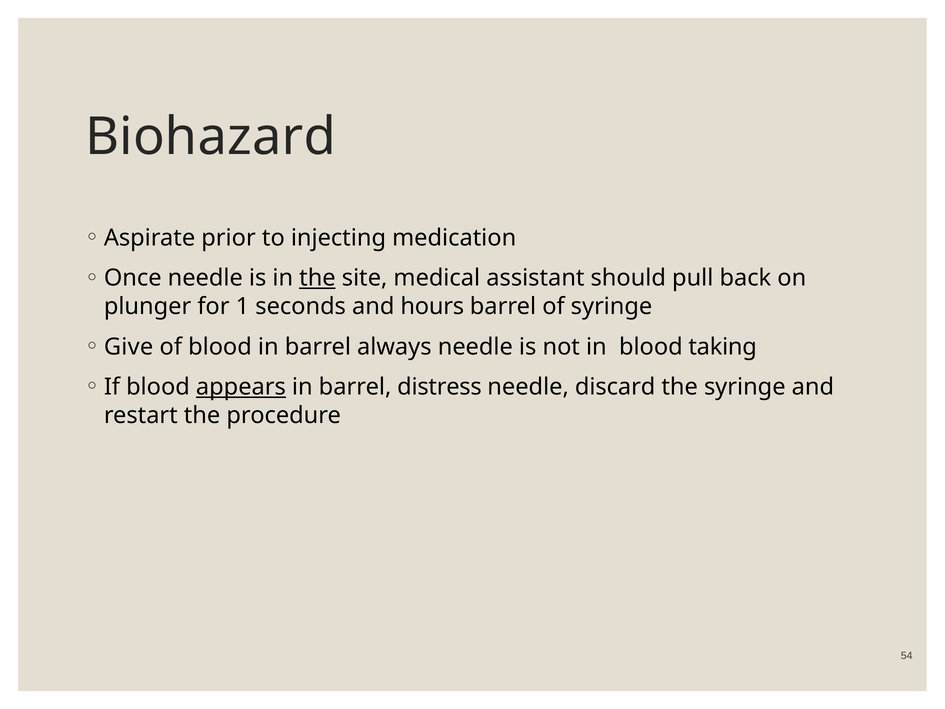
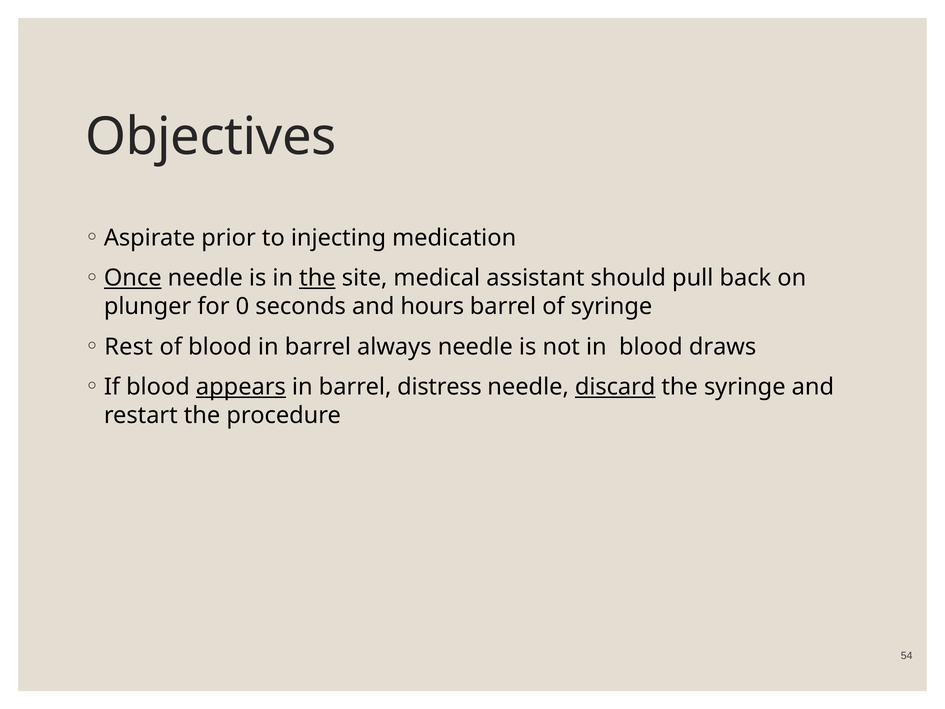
Biohazard: Biohazard -> Objectives
Once underline: none -> present
1: 1 -> 0
Give: Give -> Rest
taking: taking -> draws
discard underline: none -> present
